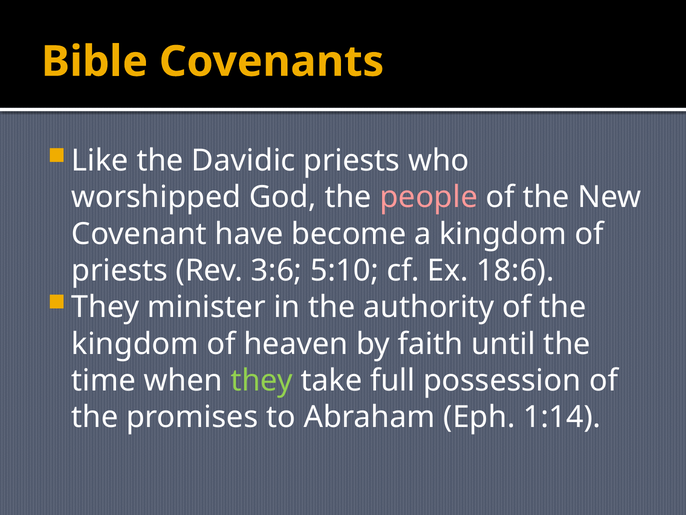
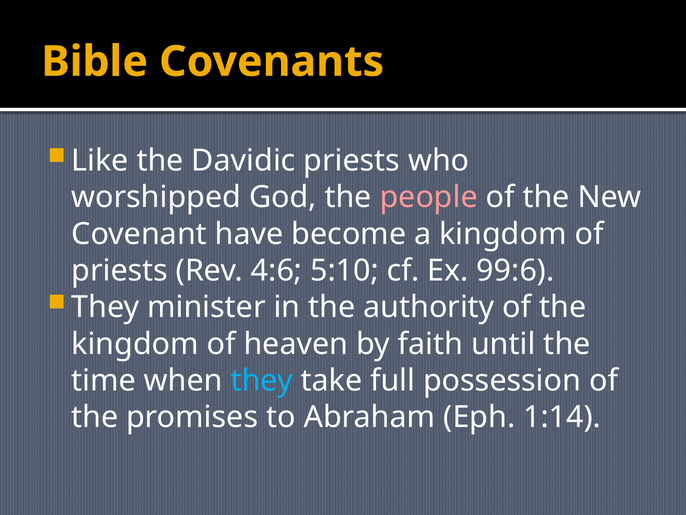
3:6: 3:6 -> 4:6
18:6: 18:6 -> 99:6
they at (262, 380) colour: light green -> light blue
